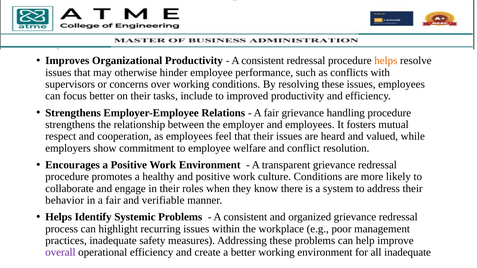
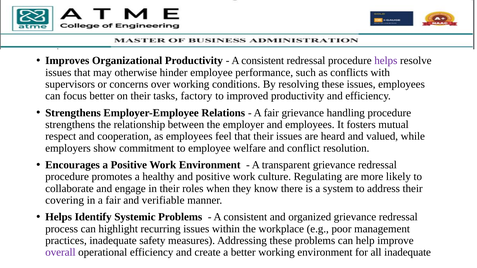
helps at (386, 61) colour: orange -> purple
include: include -> factory
culture Conditions: Conditions -> Regulating
behavior: behavior -> covering
